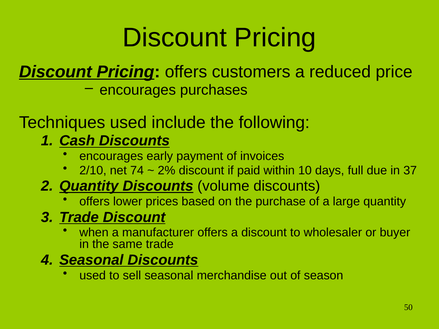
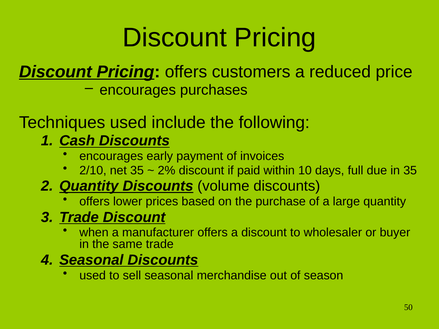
net 74: 74 -> 35
in 37: 37 -> 35
